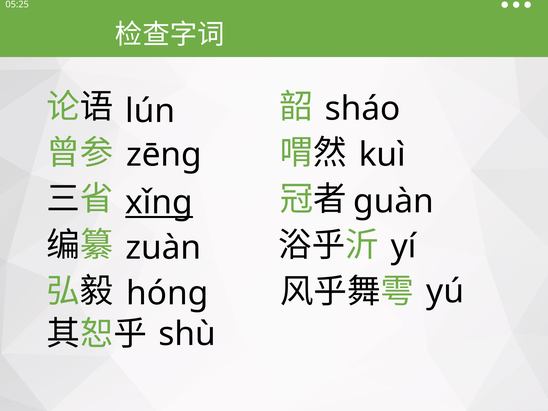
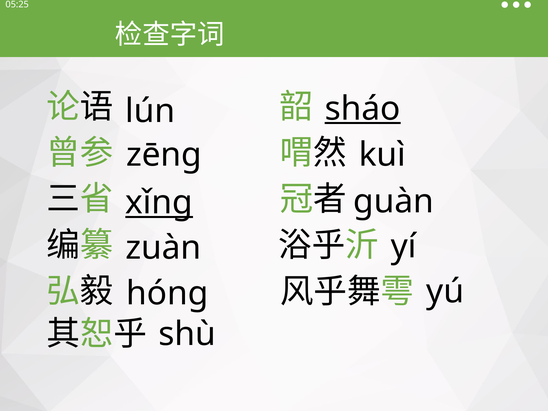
sháo underline: none -> present
